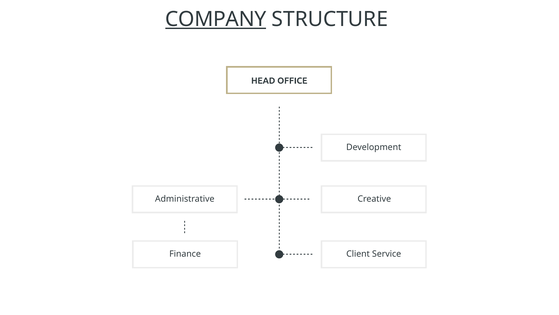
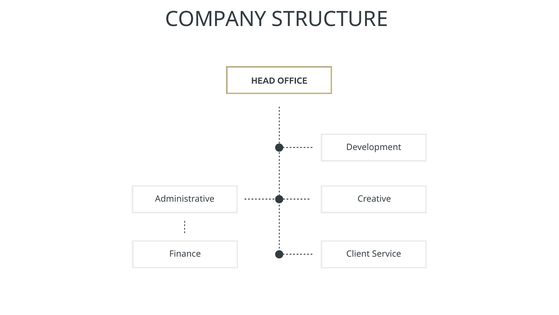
COMPANY underline: present -> none
